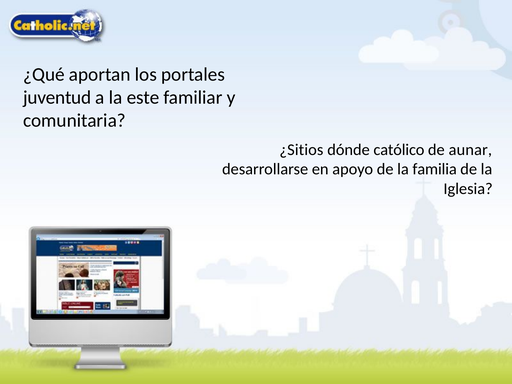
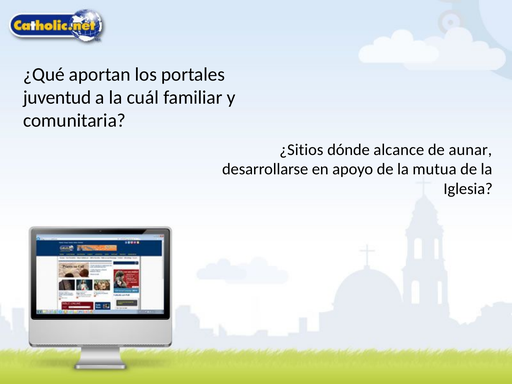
este: este -> cuál
católico: católico -> alcance
familia: familia -> mutua
